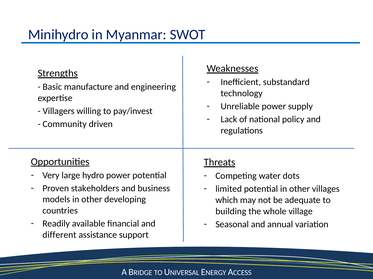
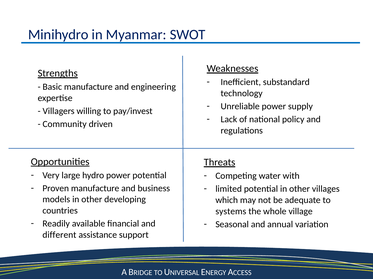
dots: dots -> with
Proven stakeholders: stakeholders -> manufacture
building: building -> systems
